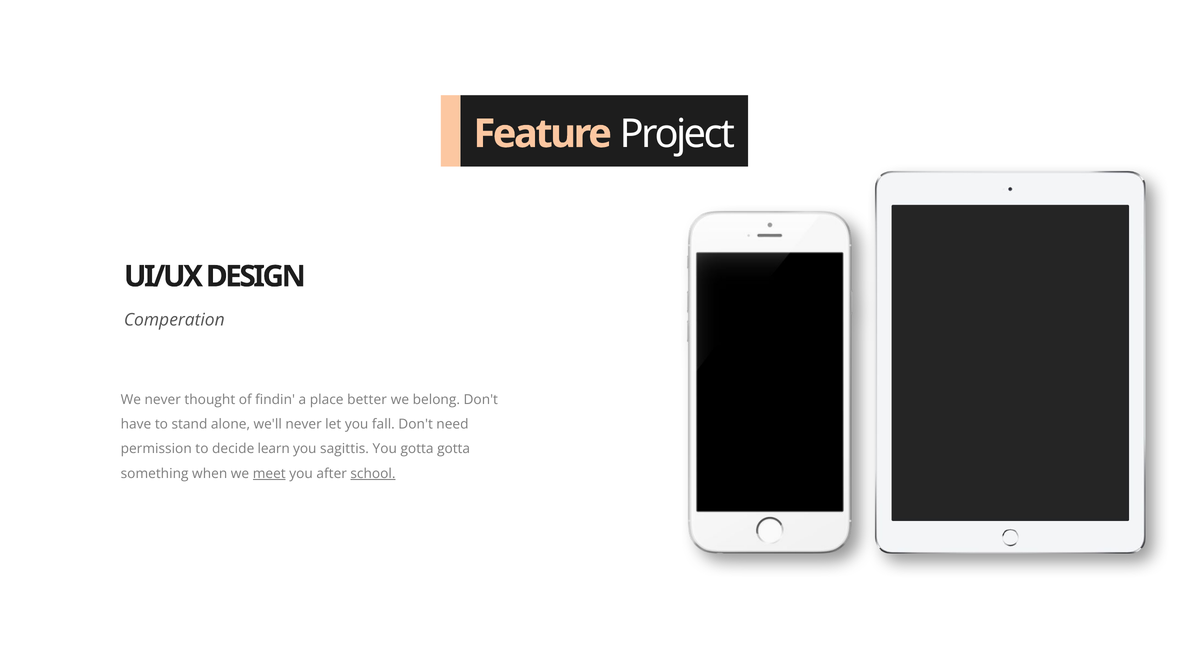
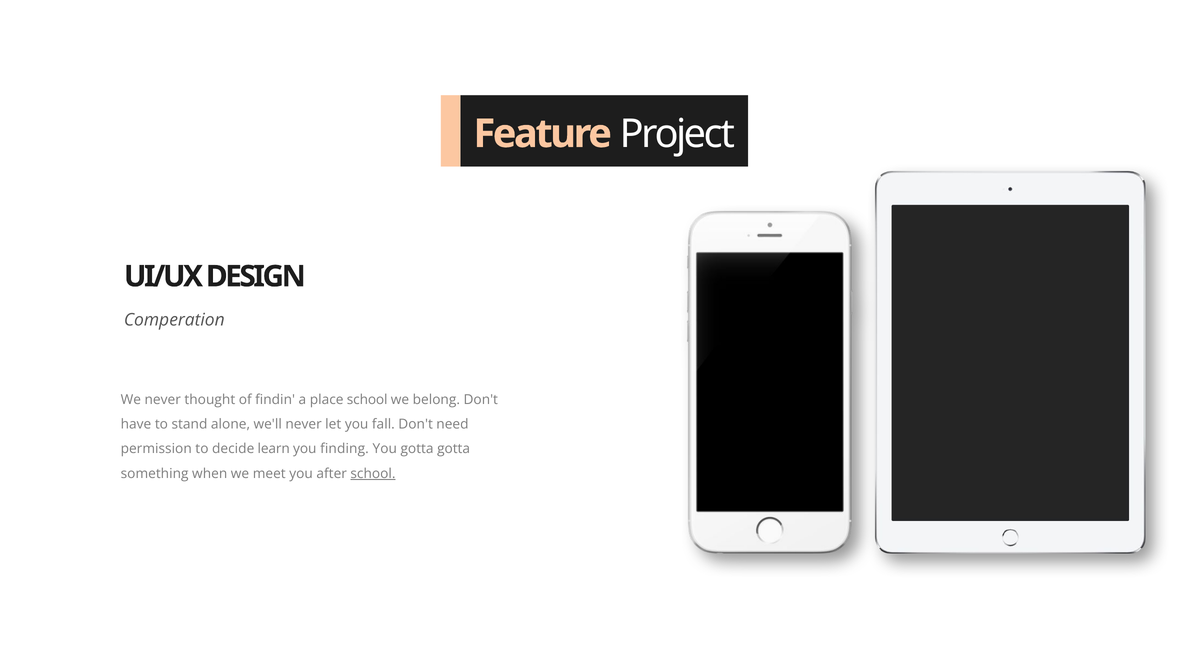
place better: better -> school
sagittis: sagittis -> finding
meet underline: present -> none
